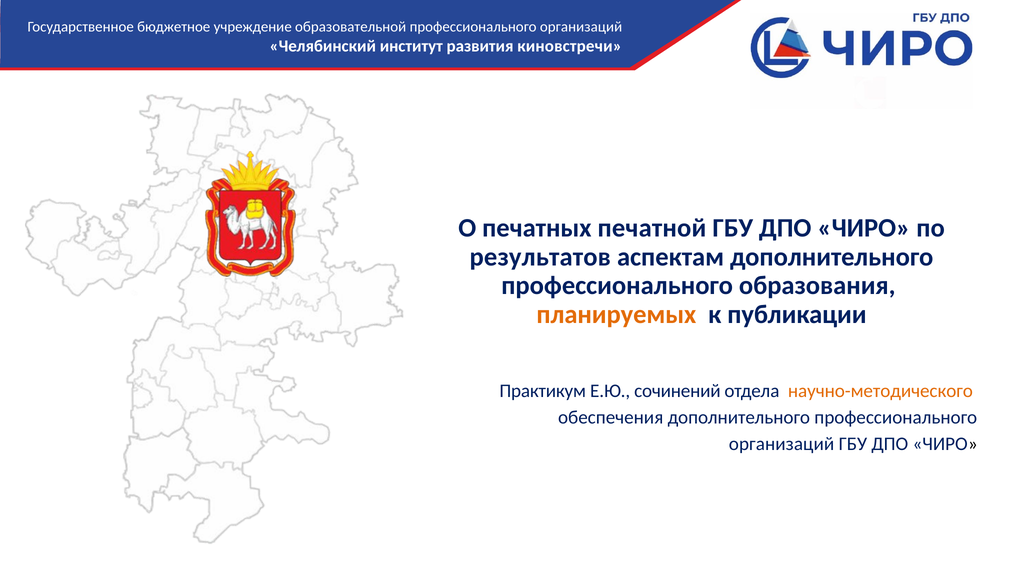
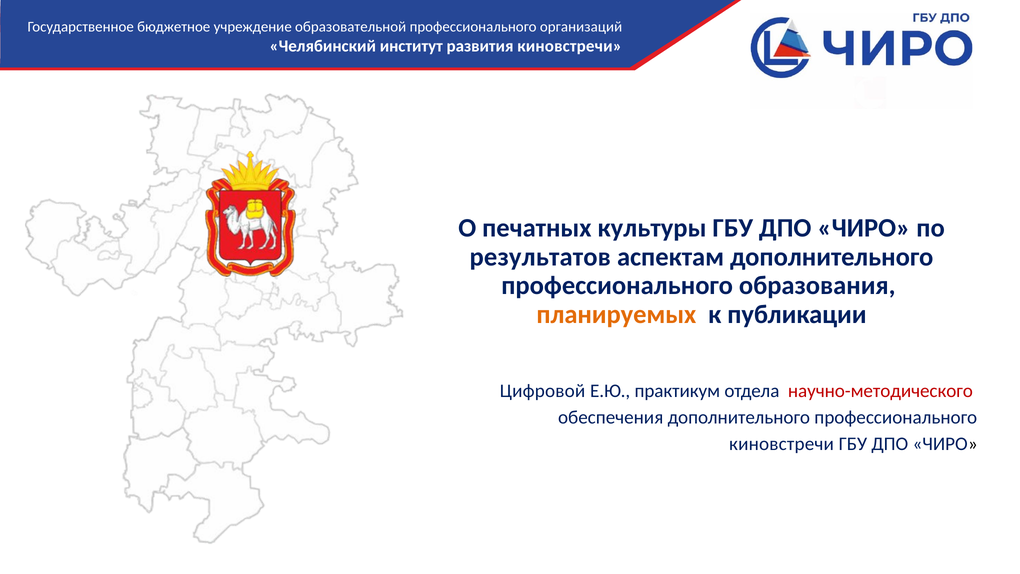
печатной: печатной -> культуры
Практикум: Практикум -> Цифровой
сочинений: сочинений -> практикум
научно-методического colour: orange -> red
организаций at (782, 444): организаций -> киновстречи
